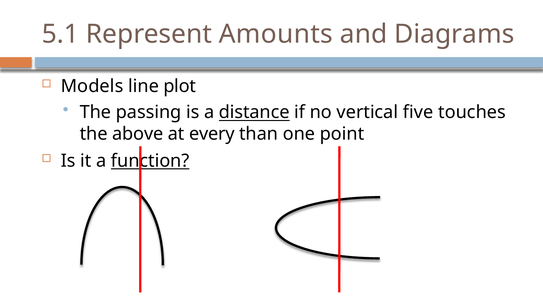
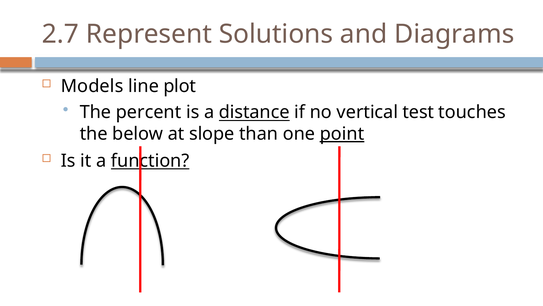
5.1: 5.1 -> 2.7
Amounts: Amounts -> Solutions
passing: passing -> percent
five: five -> test
above: above -> below
every: every -> slope
point underline: none -> present
